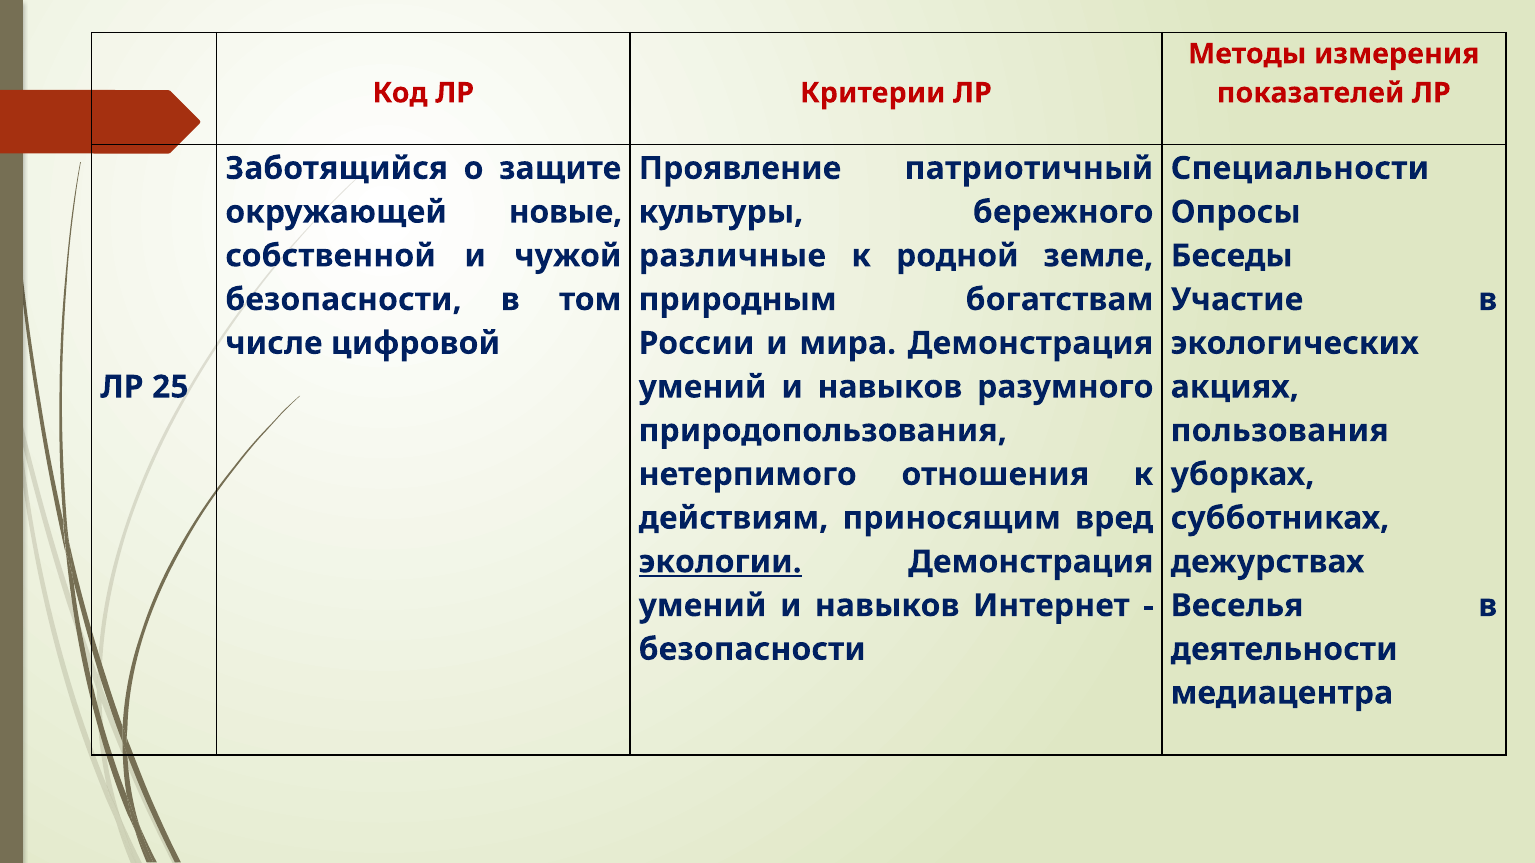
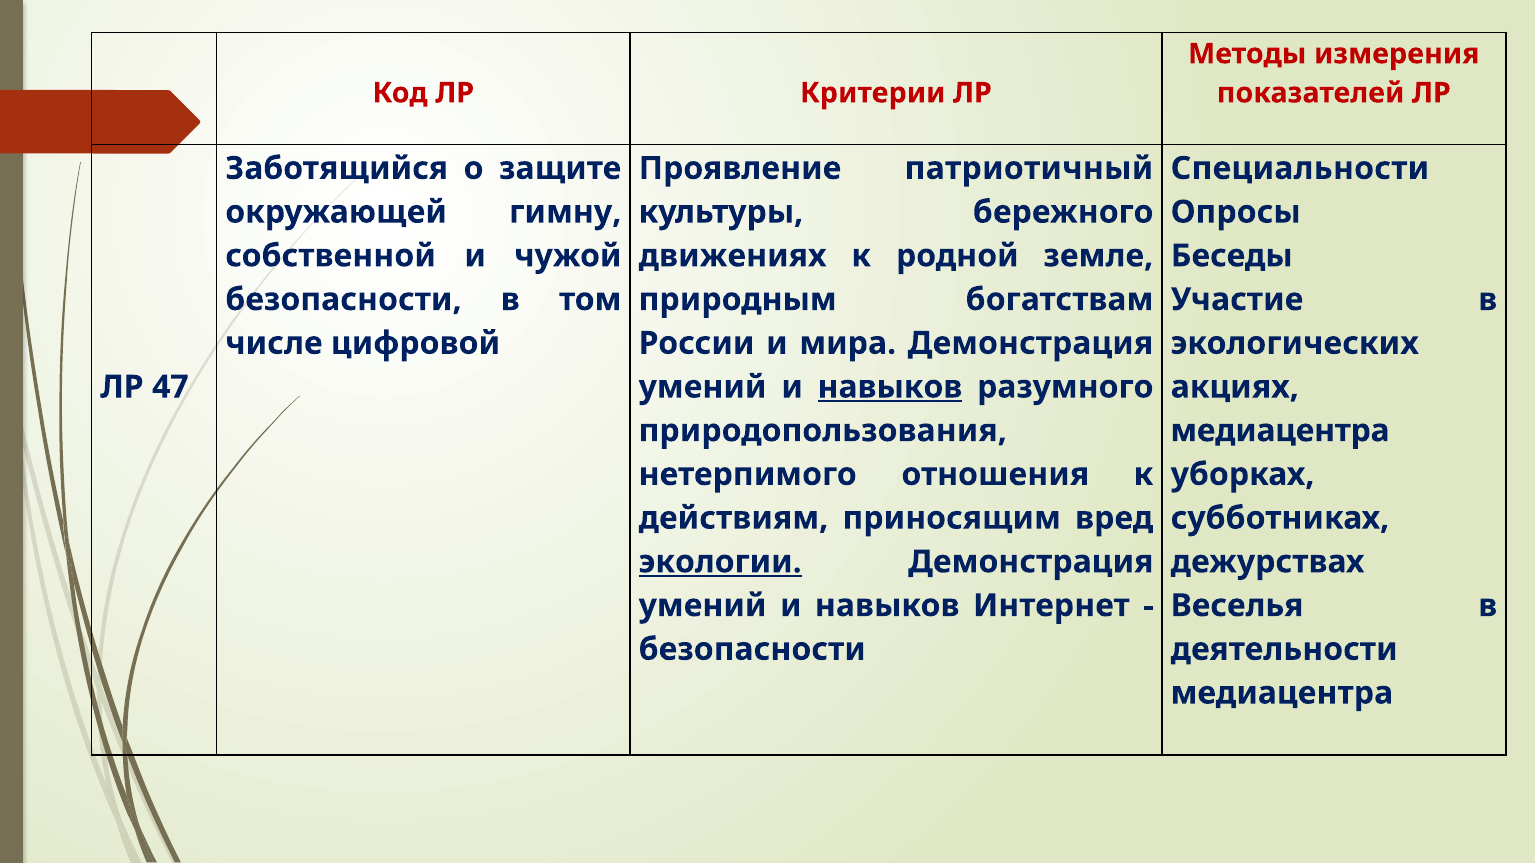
новые: новые -> гимну
различные: различные -> движениях
25: 25 -> 47
навыков at (890, 387) underline: none -> present
пользования at (1280, 431): пользования -> медиацентра
